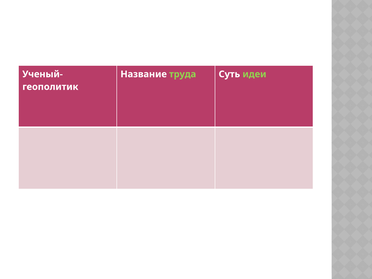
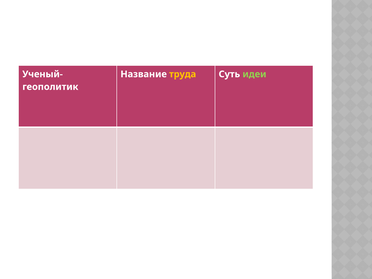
труда colour: light green -> yellow
